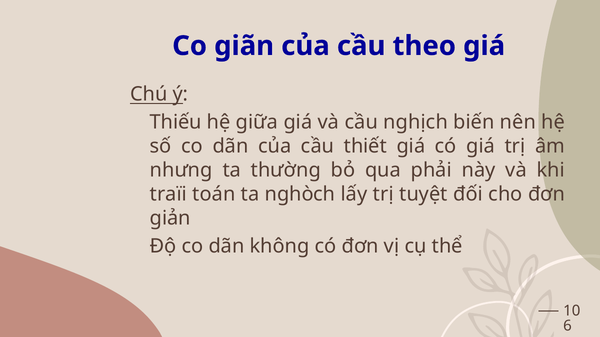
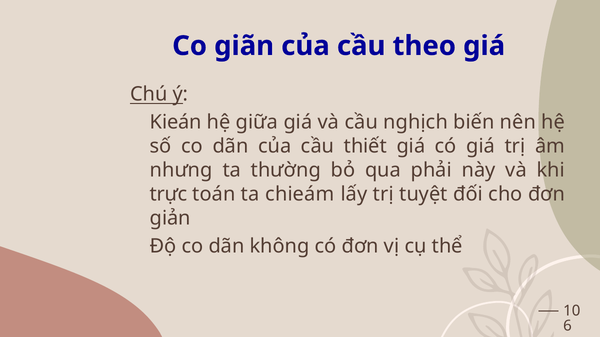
Thiếu: Thiếu -> Kieán
traïi: traïi -> trực
nghòch: nghòch -> chieám
